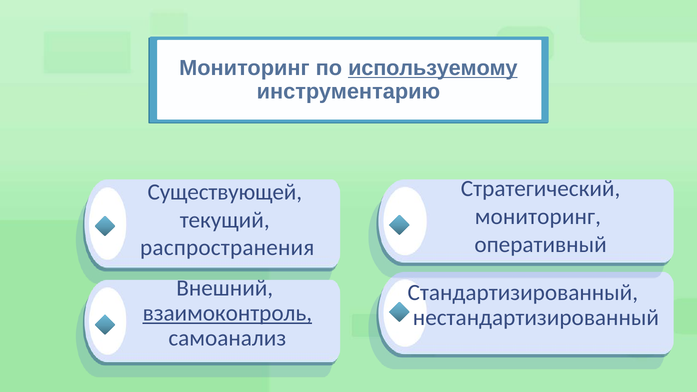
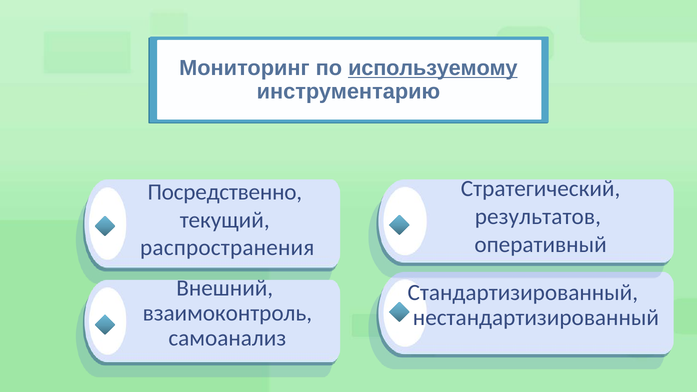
Существующей: Существующей -> Посредственно
мониторинг at (538, 217): мониторинг -> результатов
взаимоконтроль underline: present -> none
